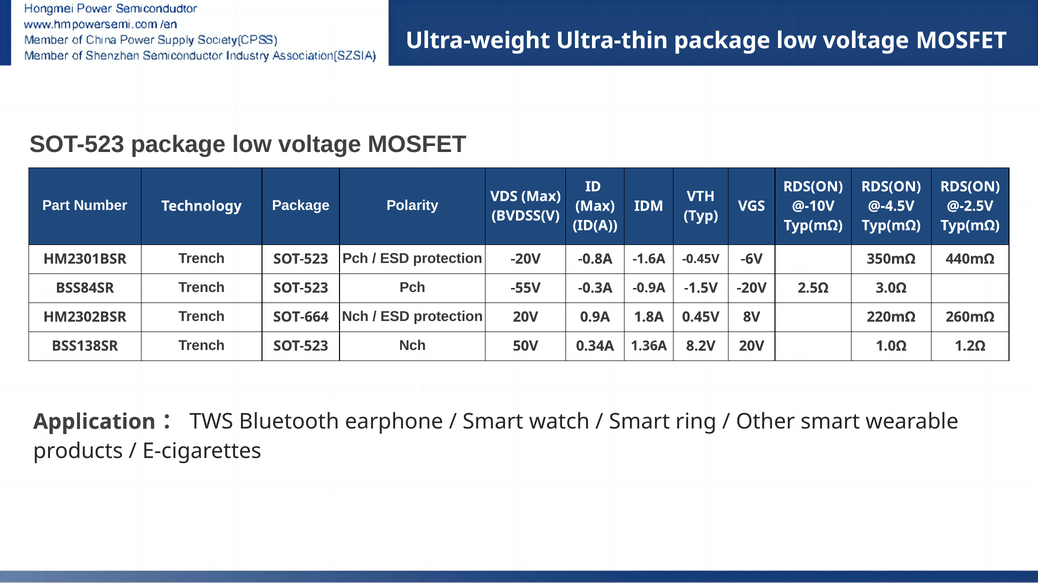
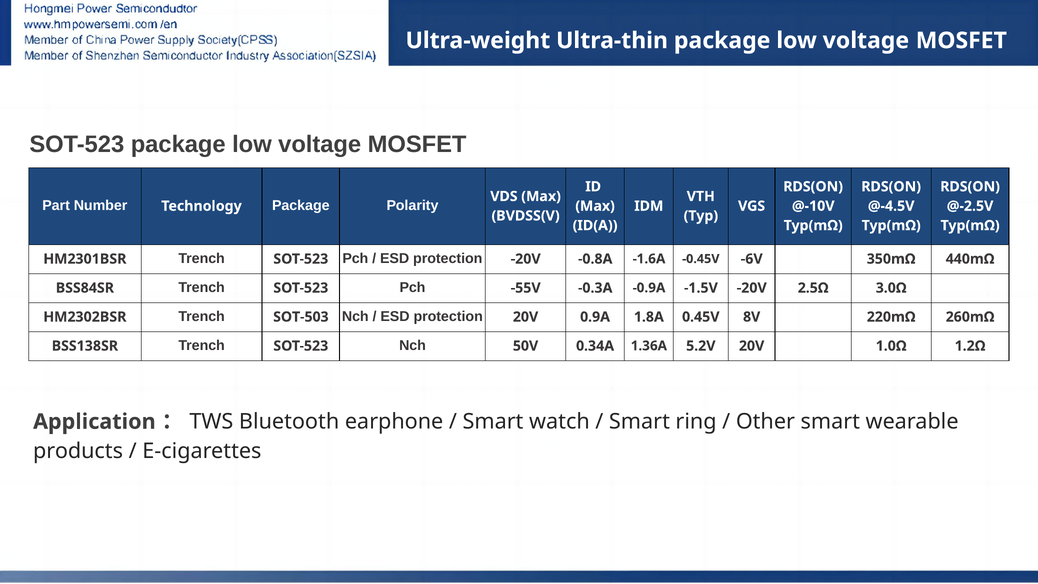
SOT-664: SOT-664 -> SOT-503
8.2V: 8.2V -> 5.2V
